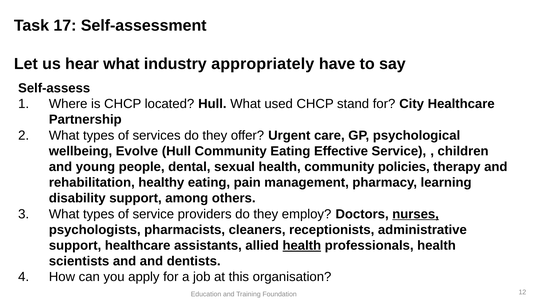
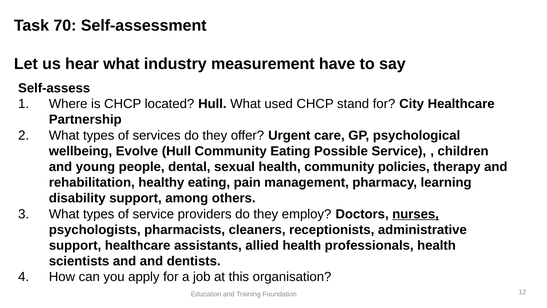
17: 17 -> 70
appropriately: appropriately -> measurement
Effective: Effective -> Possible
health at (302, 245) underline: present -> none
